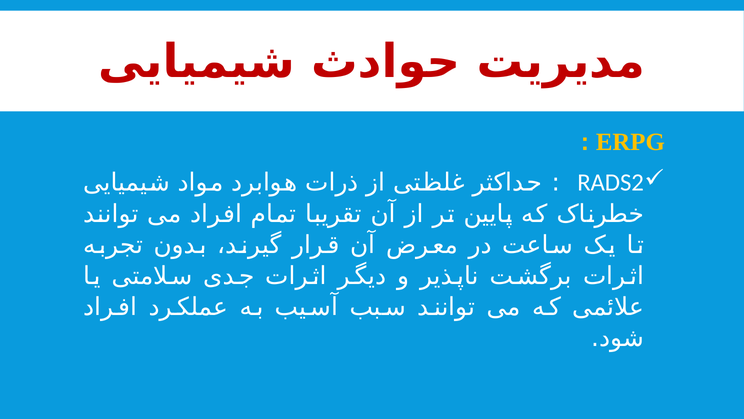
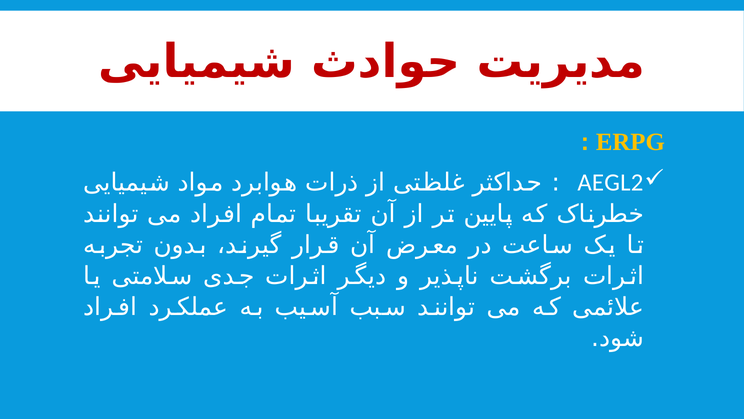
RADS2: RADS2 -> AEGL2
